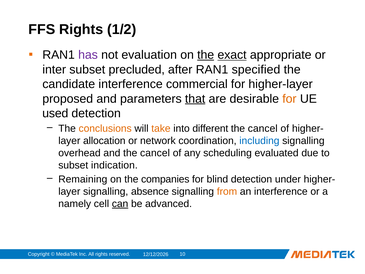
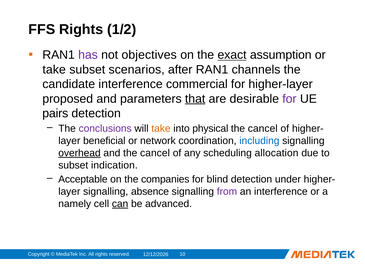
evaluation: evaluation -> objectives
the at (206, 55) underline: present -> none
appropriate: appropriate -> assumption
inter at (54, 69): inter -> take
precluded: precluded -> scenarios
specified: specified -> channels
for at (289, 99) colour: orange -> purple
used: used -> pairs
conclusions colour: orange -> purple
different: different -> physical
allocation: allocation -> beneficial
overhead underline: none -> present
evaluated: evaluated -> allocation
Remaining: Remaining -> Acceptable
from colour: orange -> purple
